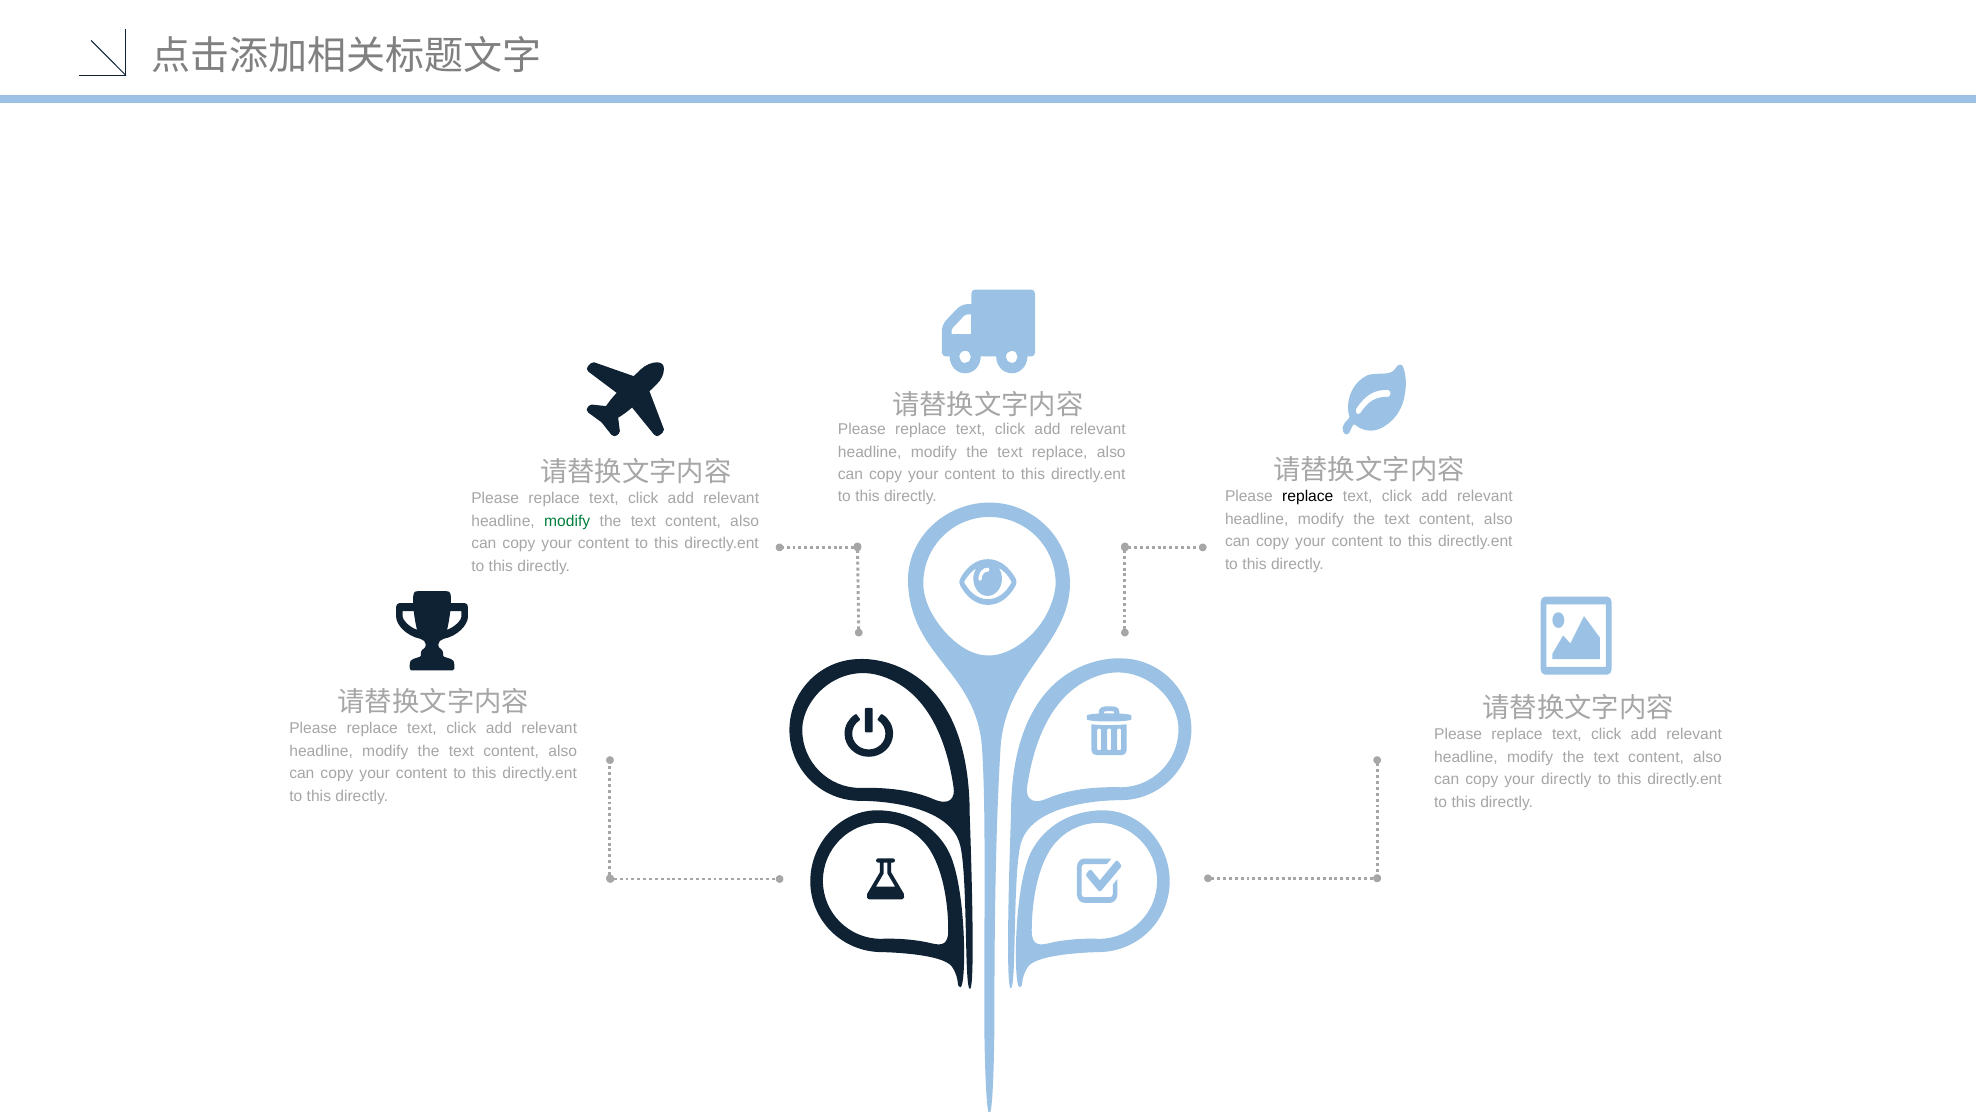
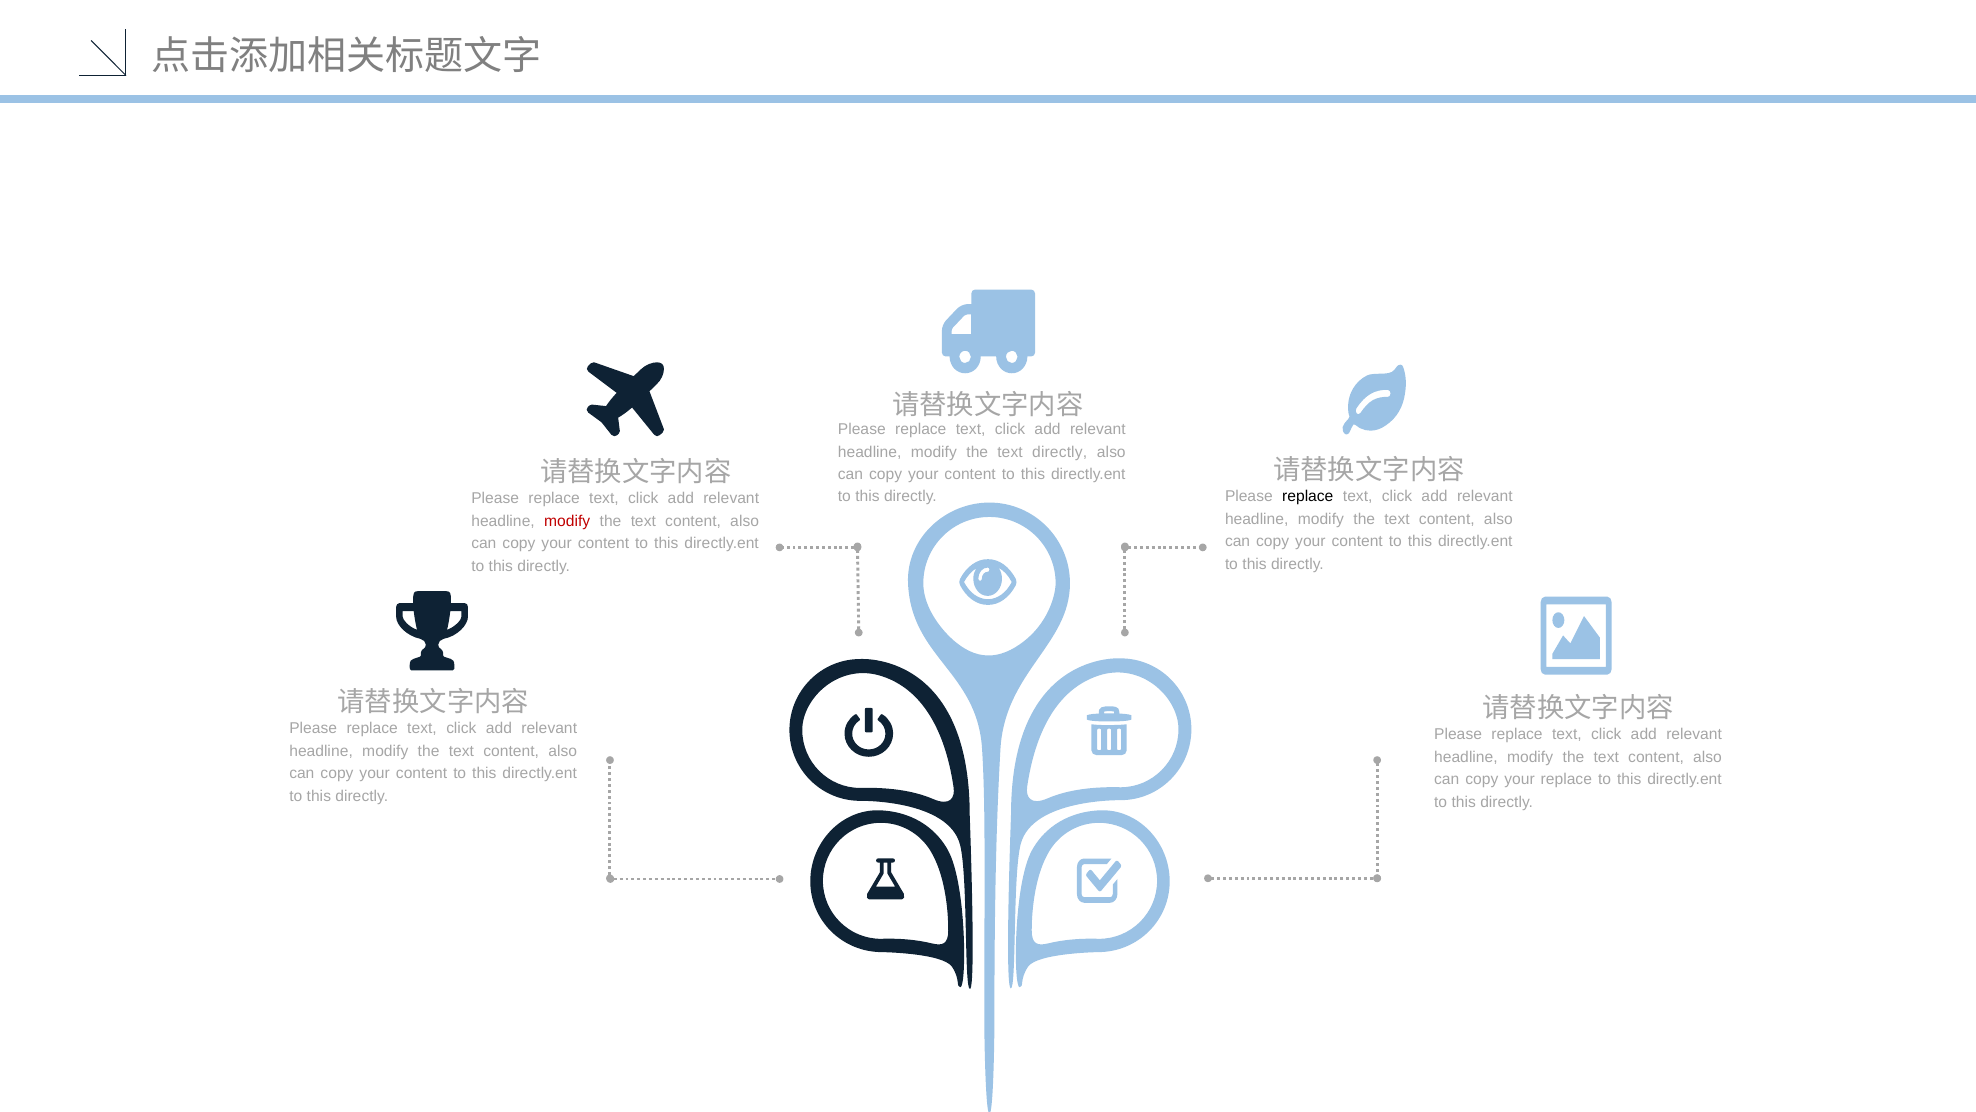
text replace: replace -> directly
modify at (567, 521) colour: green -> red
your directly: directly -> replace
